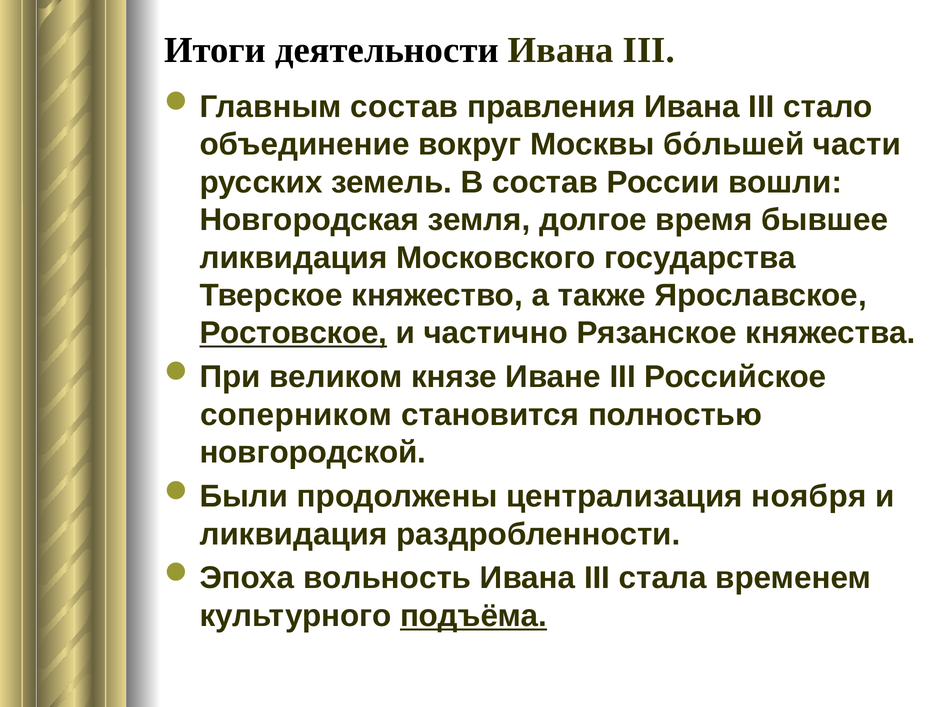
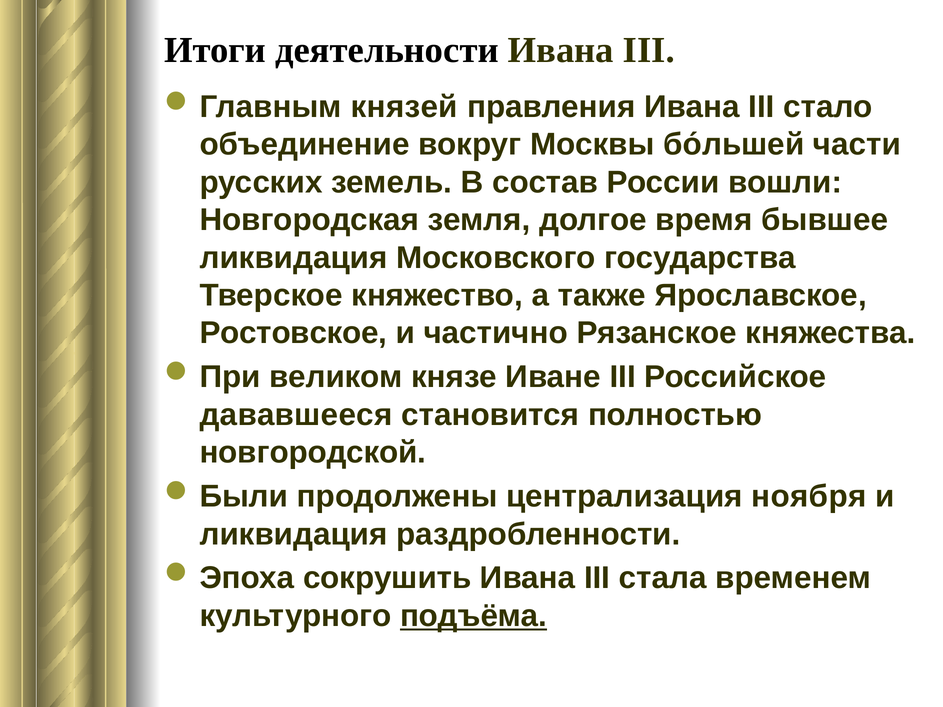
состав at (404, 107): состав -> князей
Ростовское underline: present -> none
соперником: соперником -> дававшееся
вольность: вольность -> сокрушить
